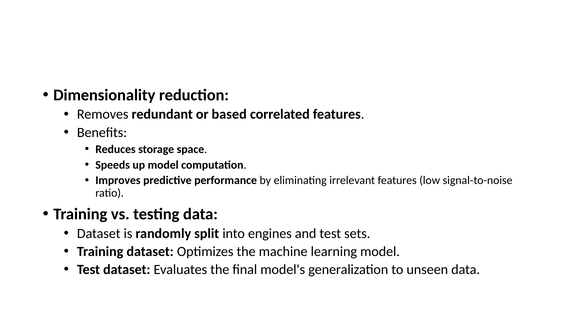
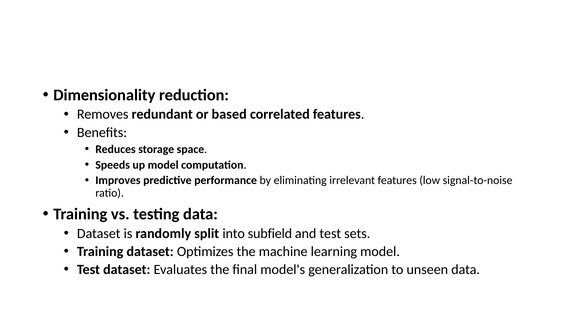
engines: engines -> subfield
